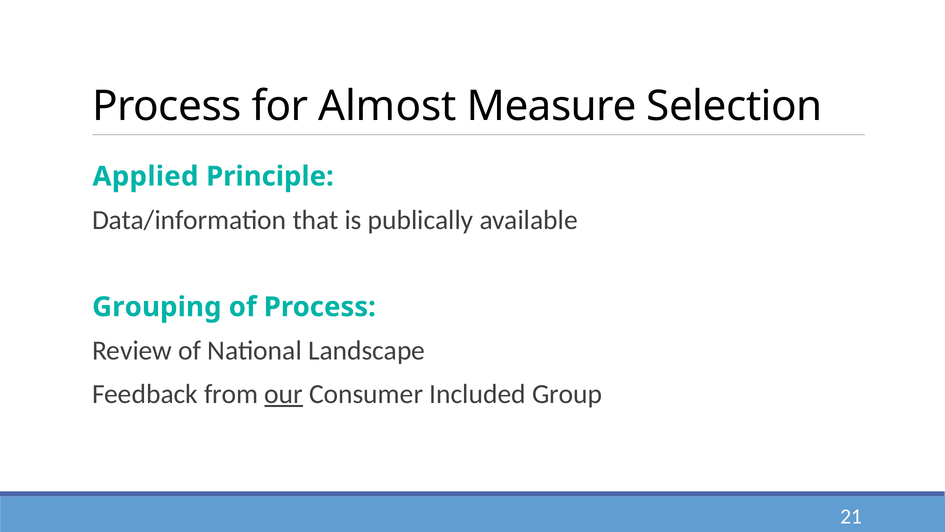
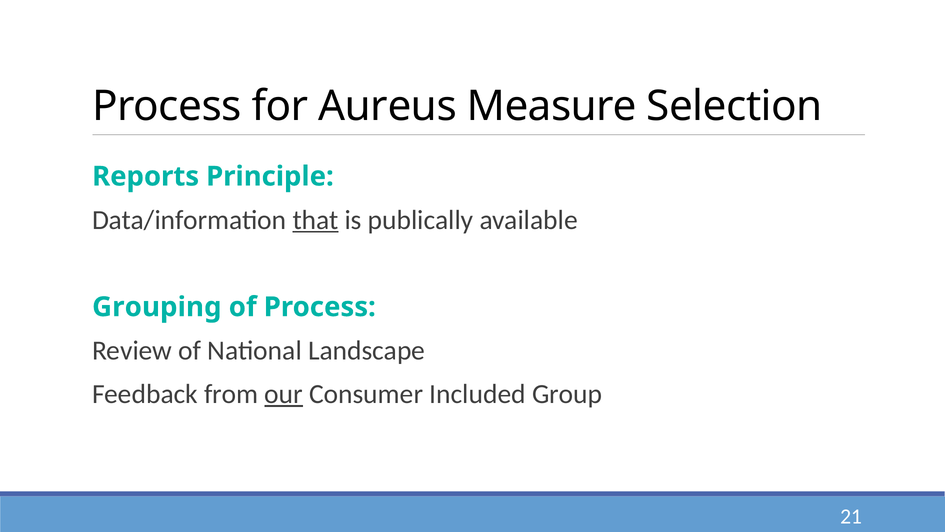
Almost: Almost -> Aureus
Applied: Applied -> Reports
that underline: none -> present
